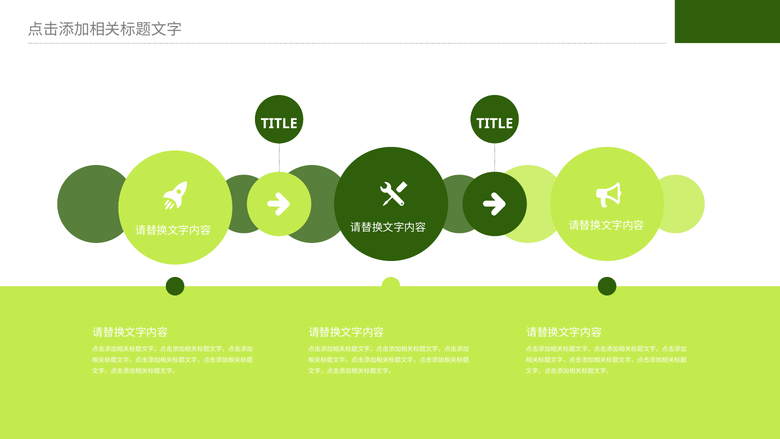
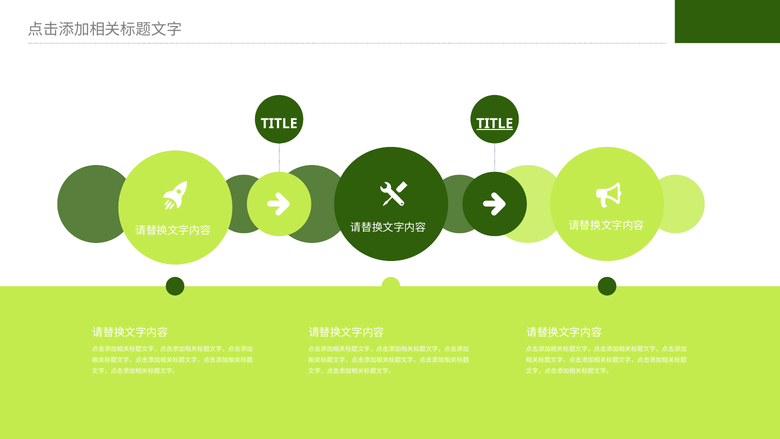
TITLE at (495, 123) underline: none -> present
